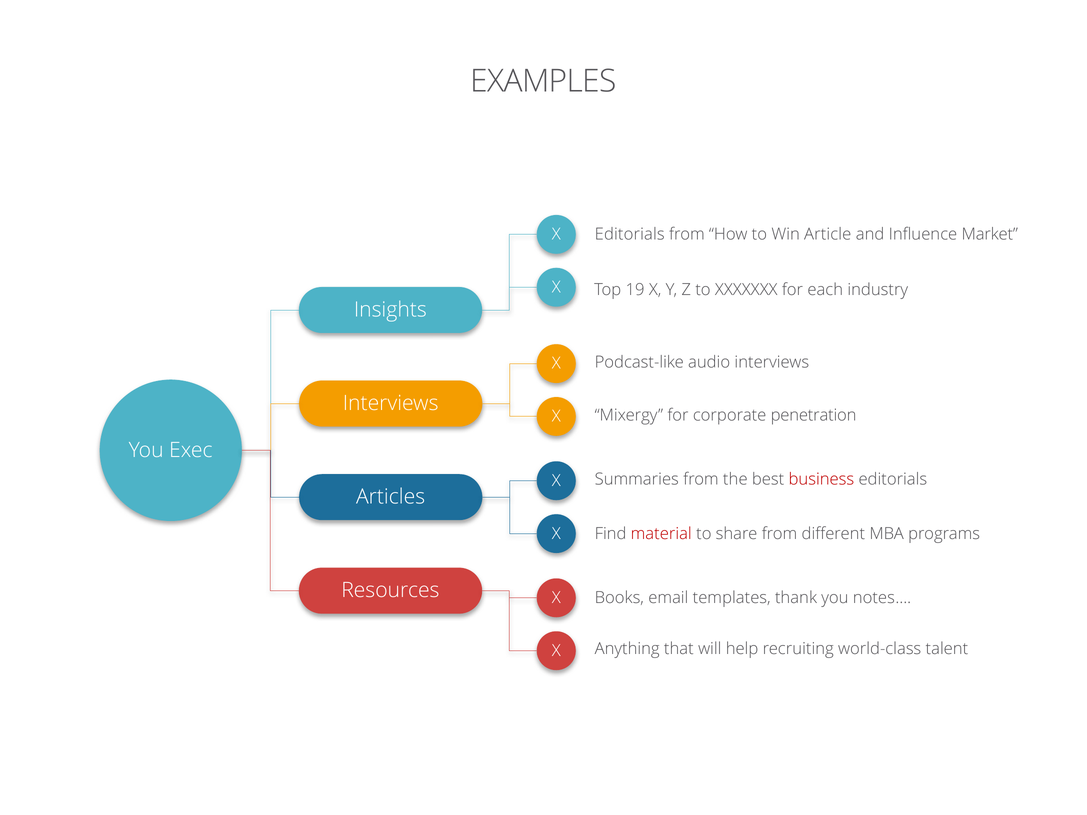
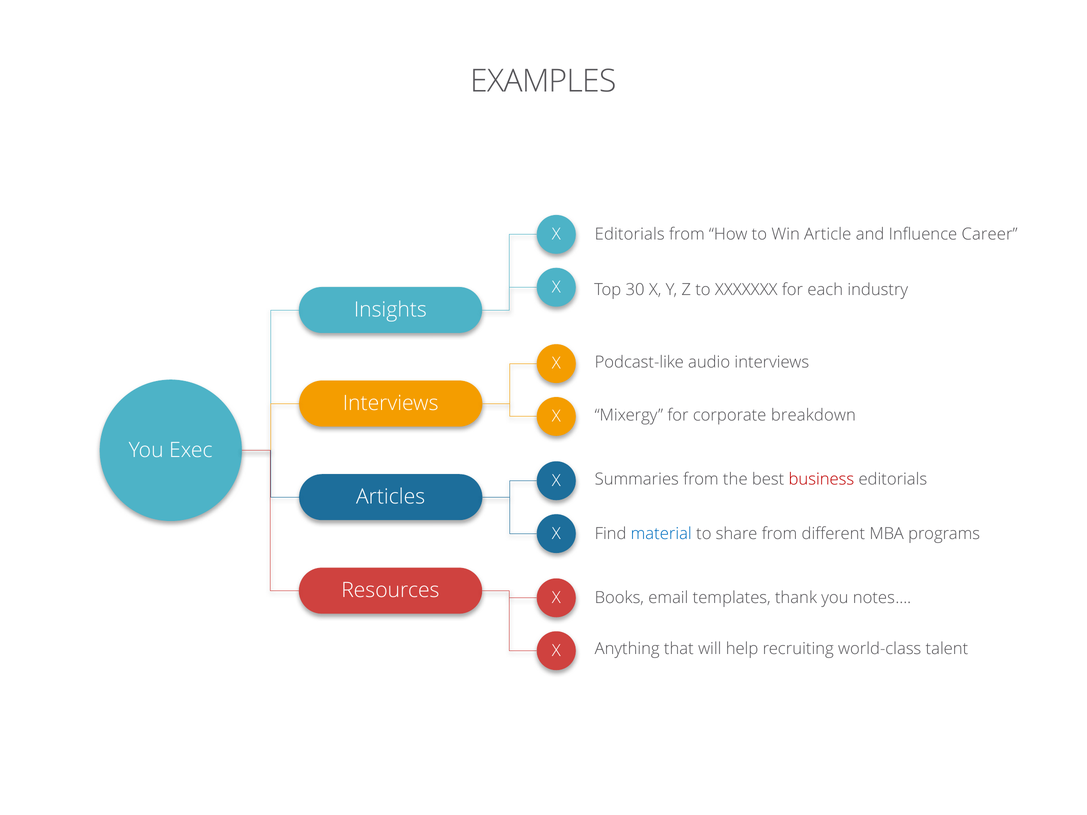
Market: Market -> Career
19: 19 -> 30
penetration: penetration -> breakdown
material colour: red -> blue
